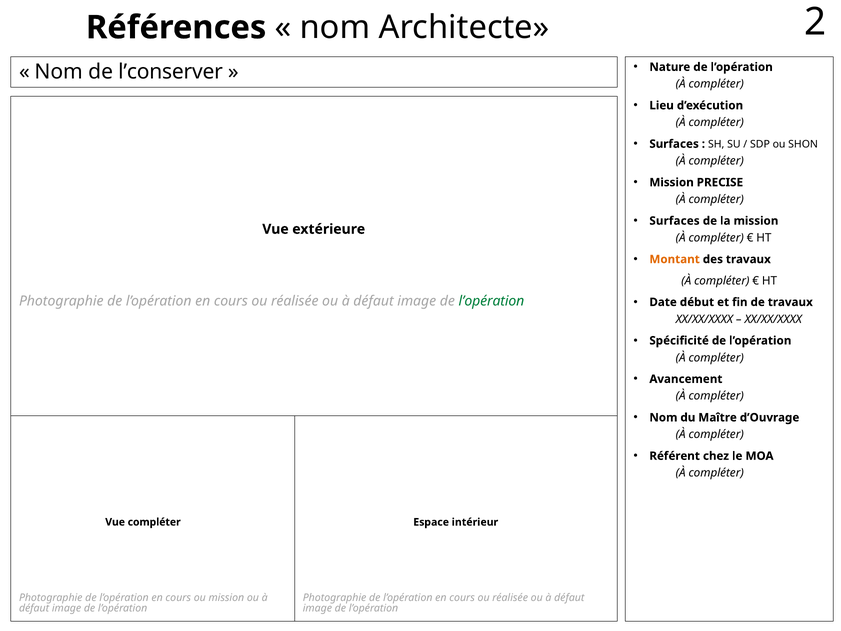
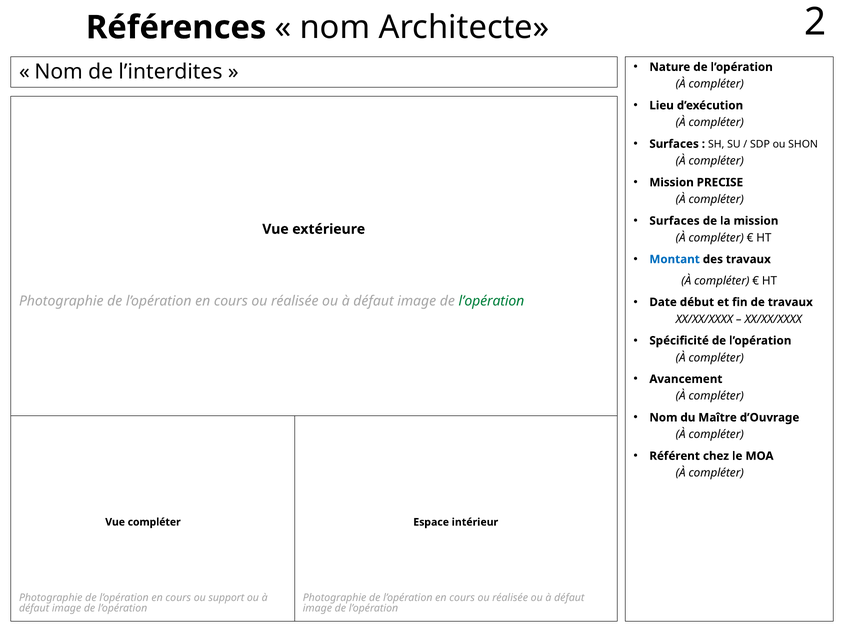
l’conserver: l’conserver -> l’interdites
Montant colour: orange -> blue
ou mission: mission -> support
